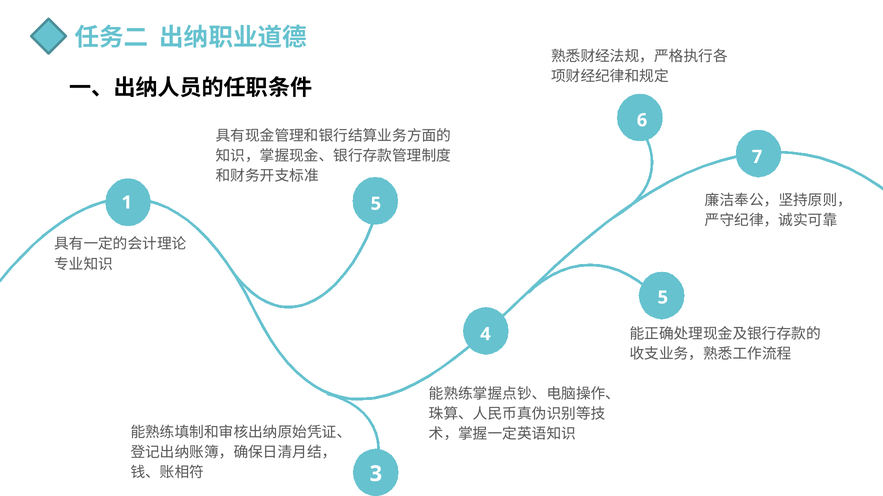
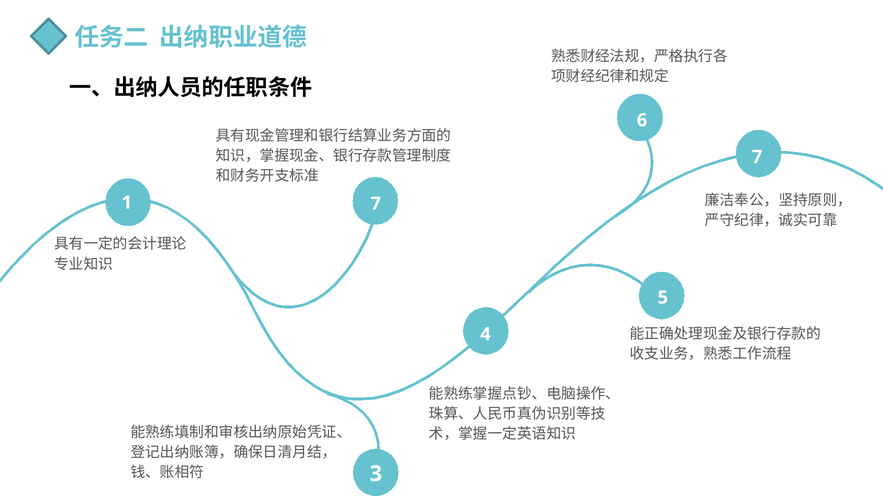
1 5: 5 -> 7
